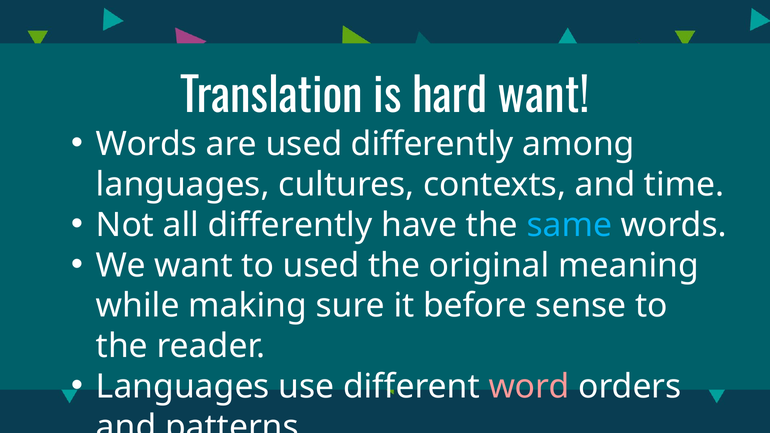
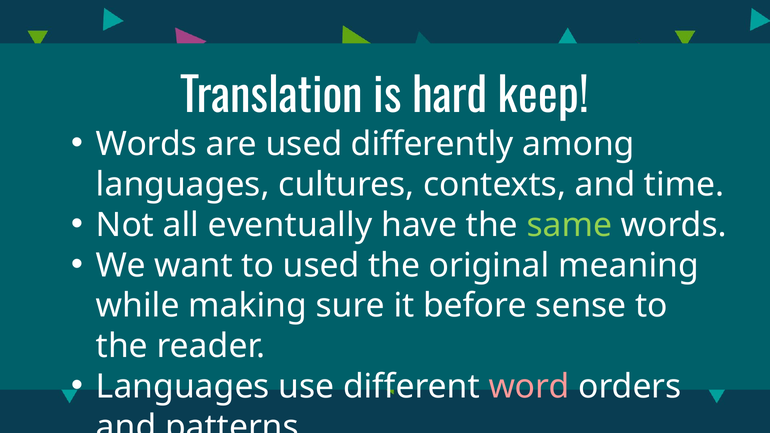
hard want: want -> keep
all differently: differently -> eventually
same colour: light blue -> light green
